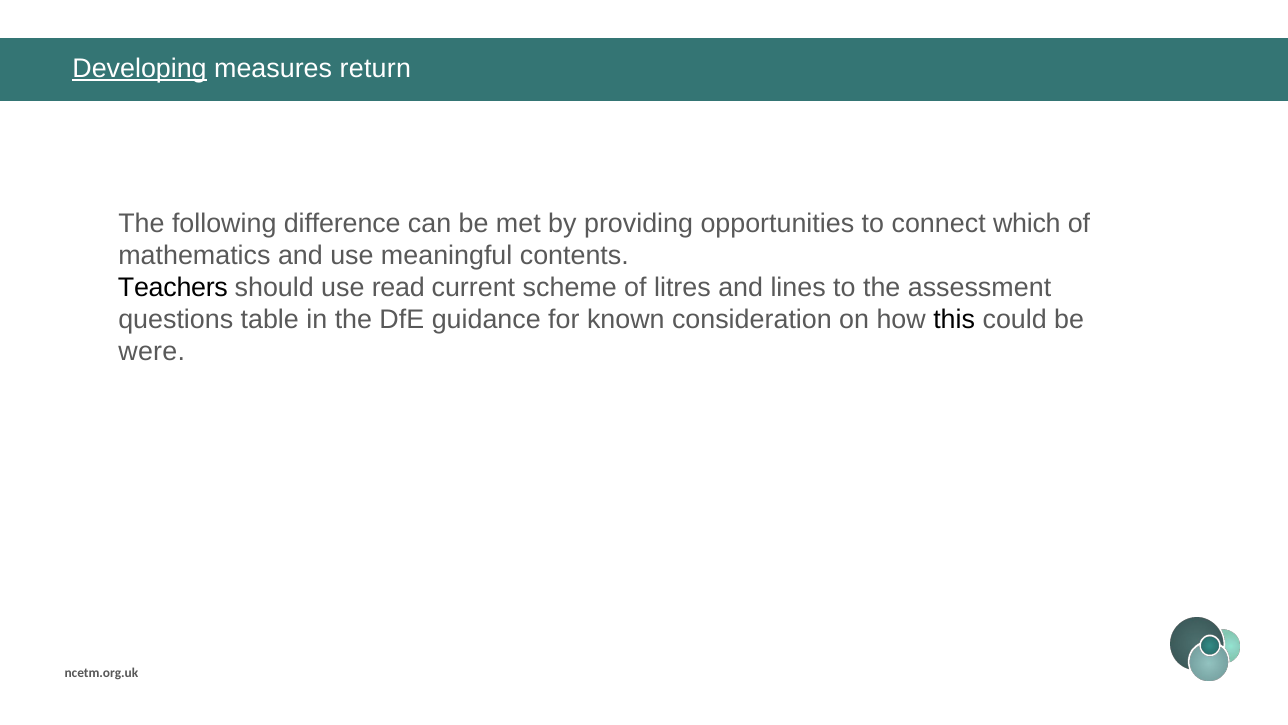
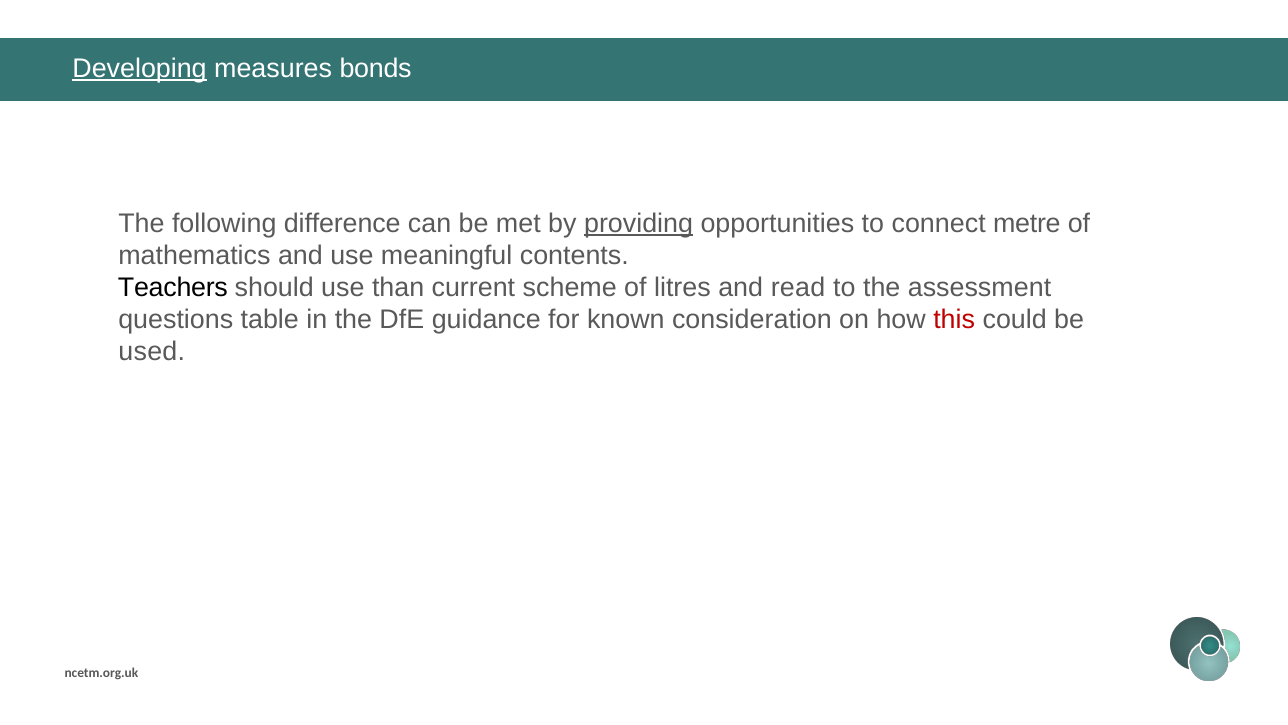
return: return -> bonds
providing underline: none -> present
which: which -> metre
read: read -> than
lines: lines -> read
this colour: black -> red
were: were -> used
